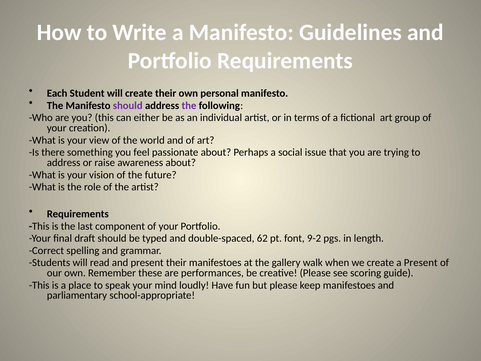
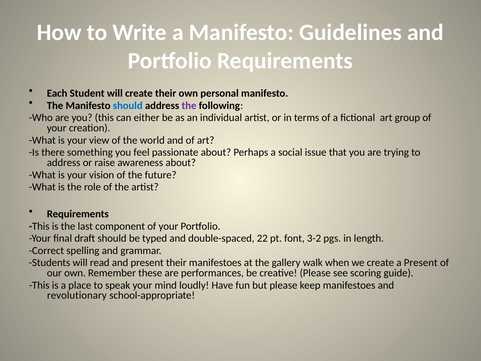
should at (128, 105) colour: purple -> blue
62: 62 -> 22
9-2: 9-2 -> 3-2
parliamentary: parliamentary -> revolutionary
